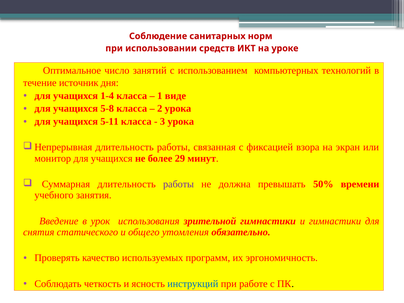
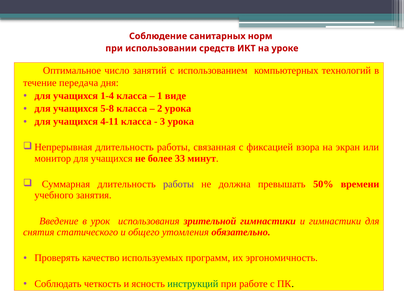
источник: источник -> передача
5-11: 5-11 -> 4-11
29: 29 -> 33
инструкций colour: blue -> green
